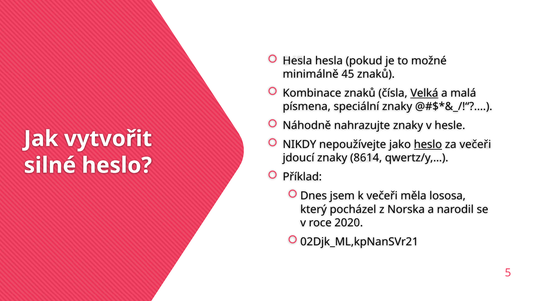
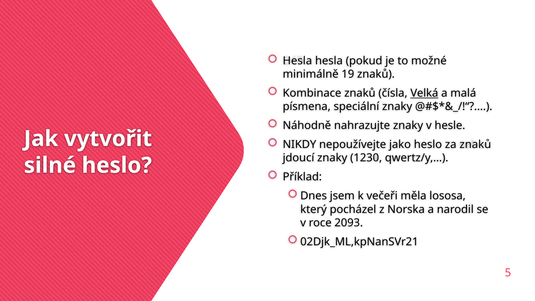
45: 45 -> 19
heslo at (428, 145) underline: present -> none
za večeři: večeři -> znaků
8614: 8614 -> 1230
2020: 2020 -> 2093
